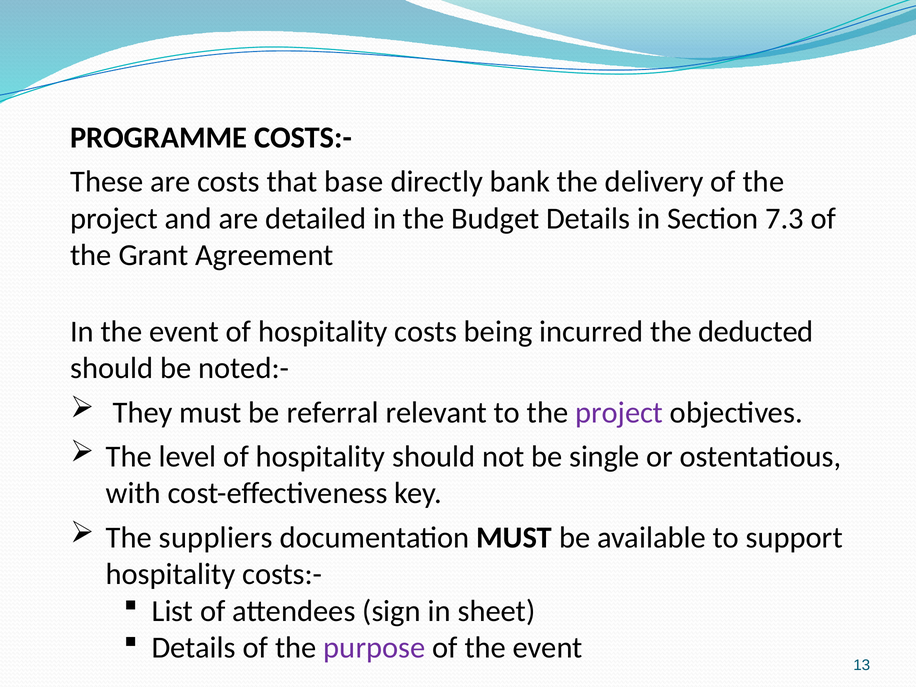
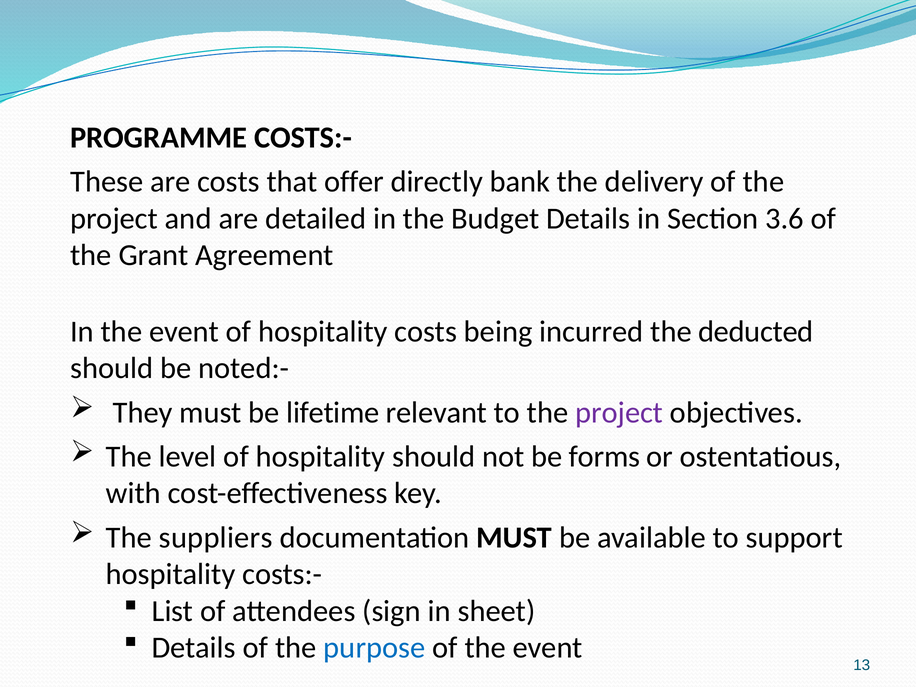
base: base -> offer
7.3: 7.3 -> 3.6
referral: referral -> lifetime
single: single -> forms
purpose colour: purple -> blue
